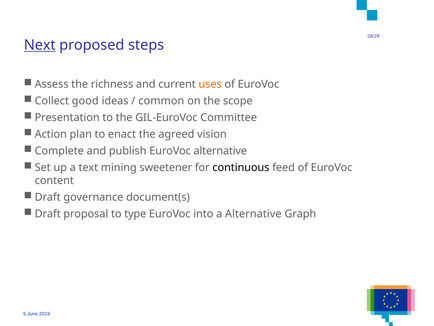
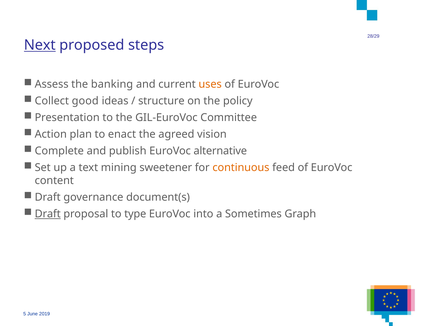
richness: richness -> banking
common: common -> structure
scope: scope -> policy
continuous colour: black -> orange
Draft at (48, 214) underline: none -> present
a Alternative: Alternative -> Sometimes
